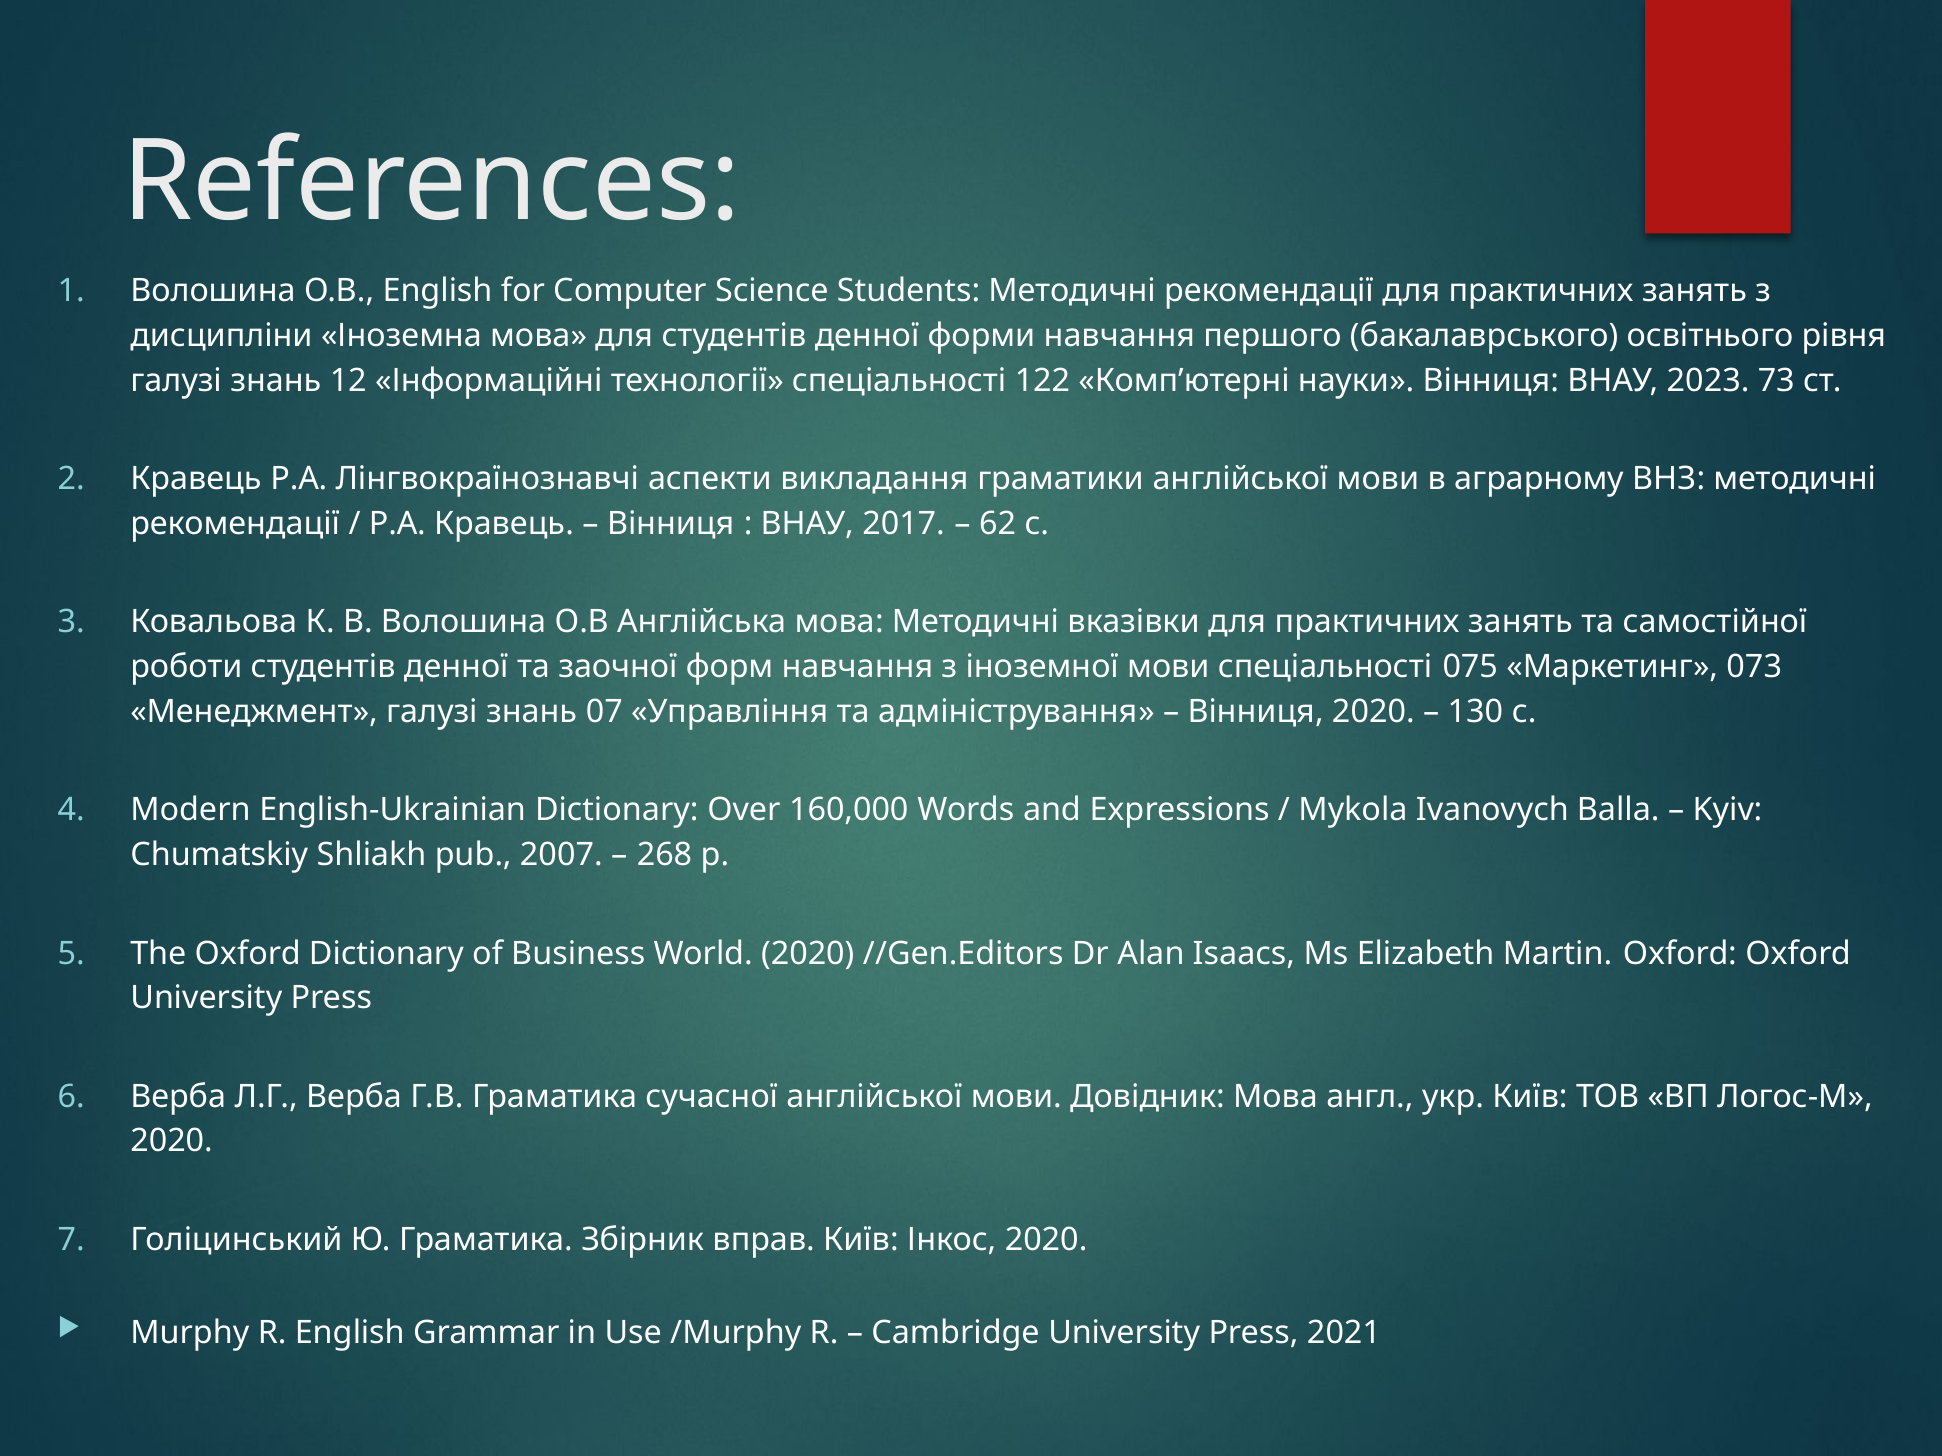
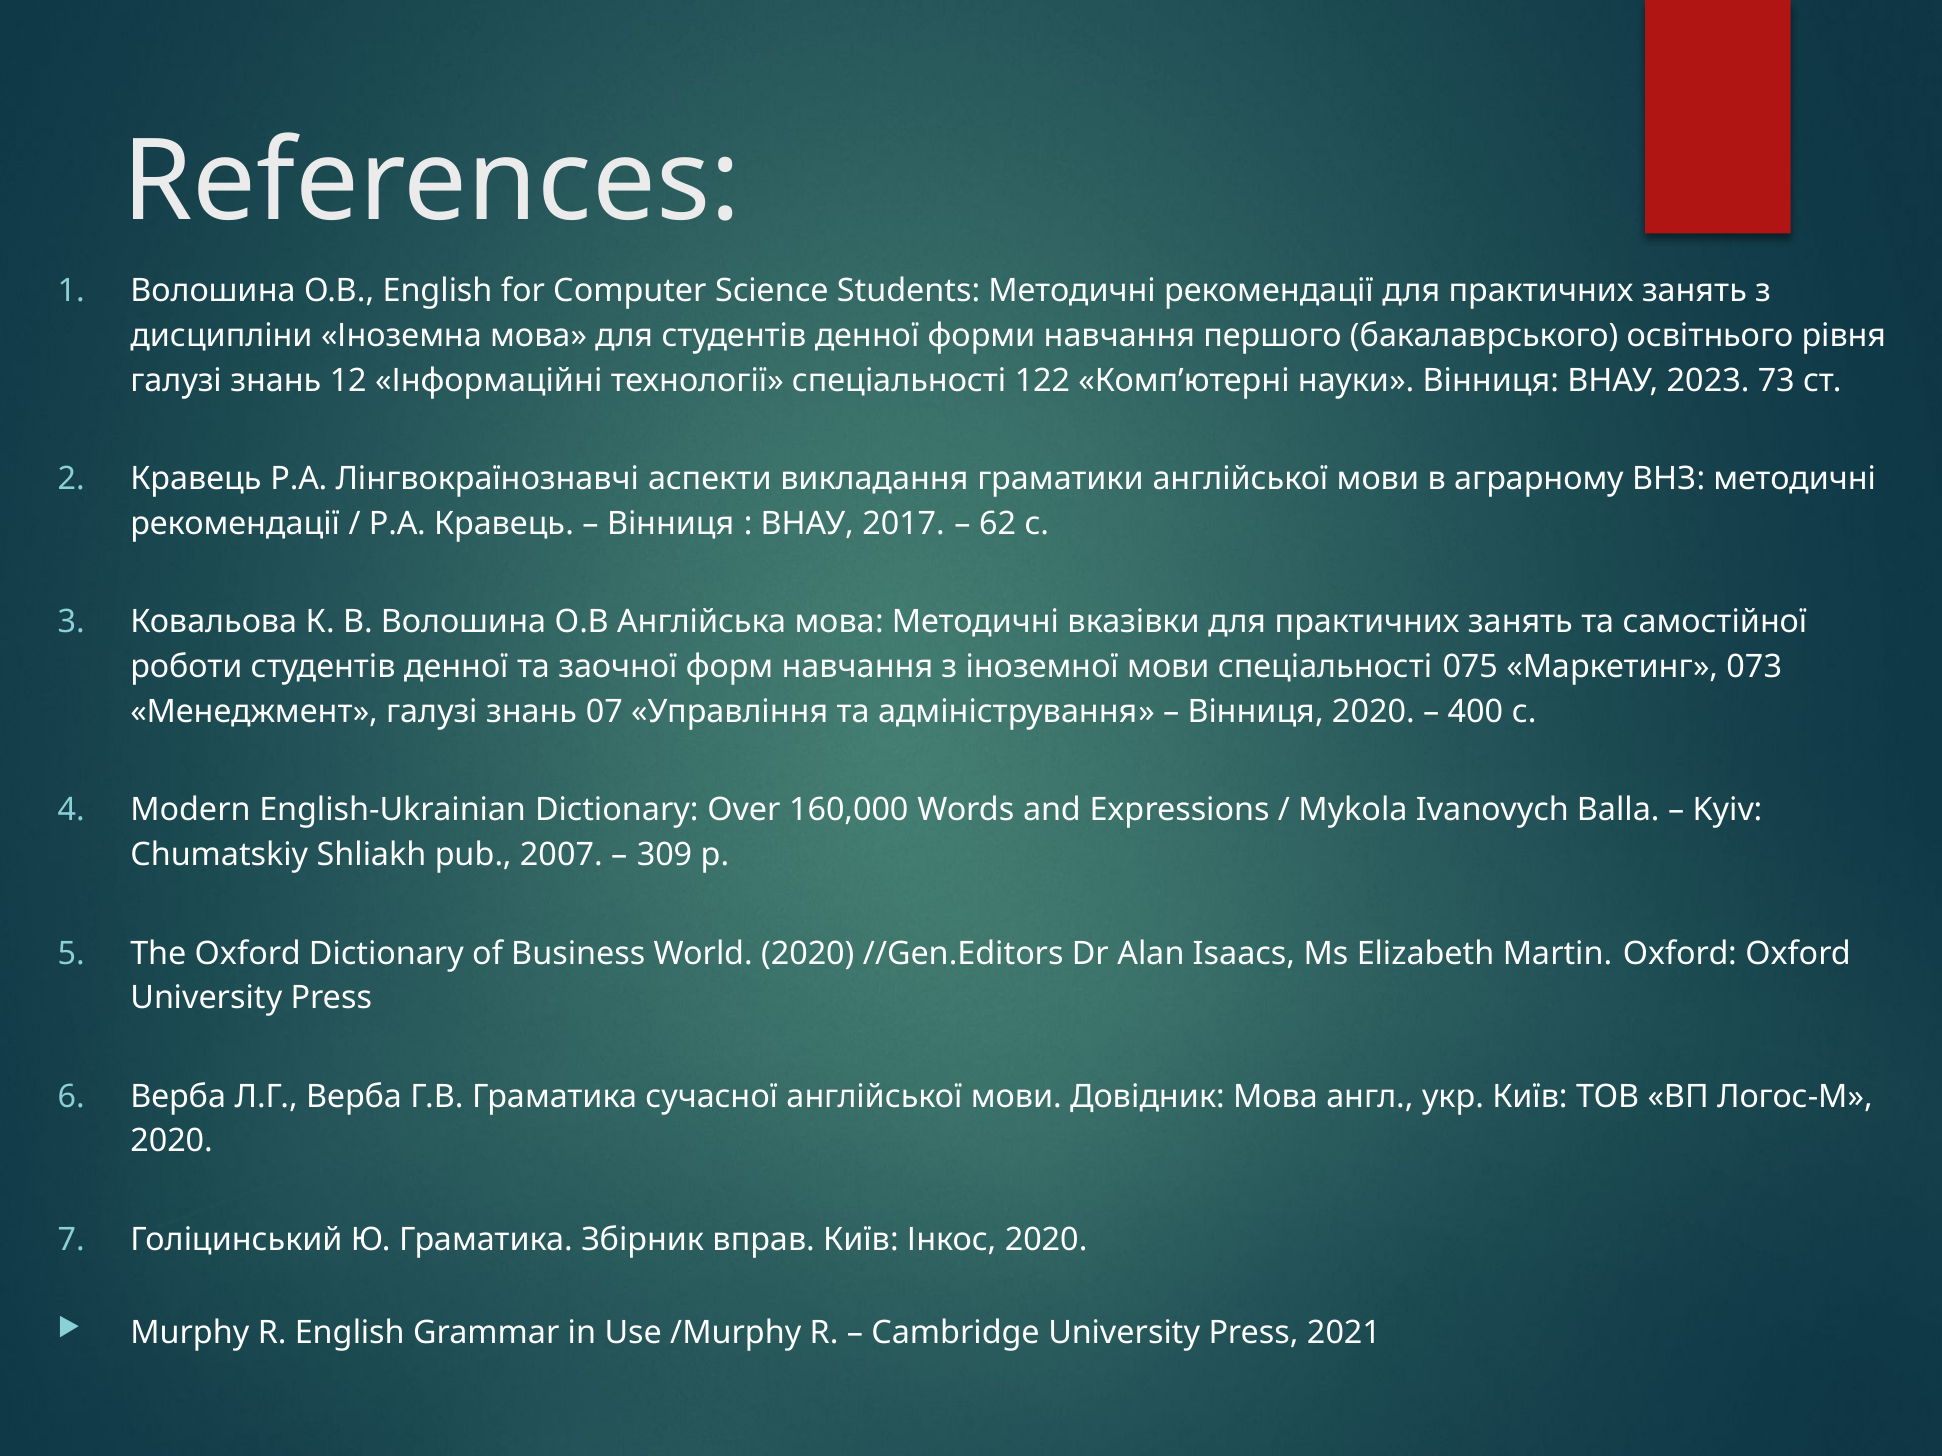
130: 130 -> 400
268: 268 -> 309
